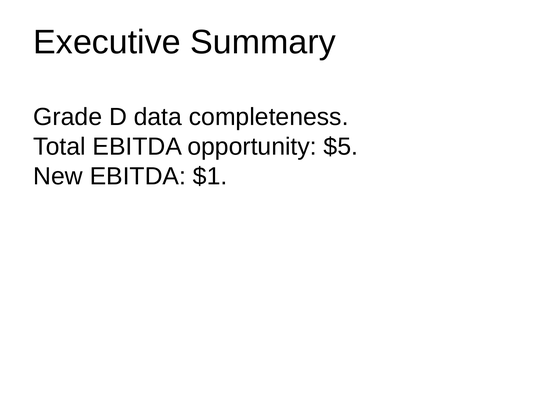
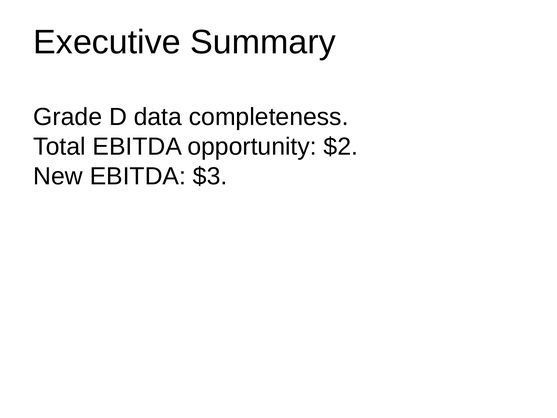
$5: $5 -> $2
$1: $1 -> $3
